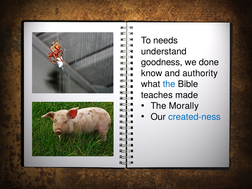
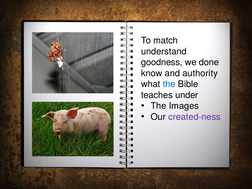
needs: needs -> match
made: made -> under
Morally: Morally -> Images
created-ness colour: blue -> purple
